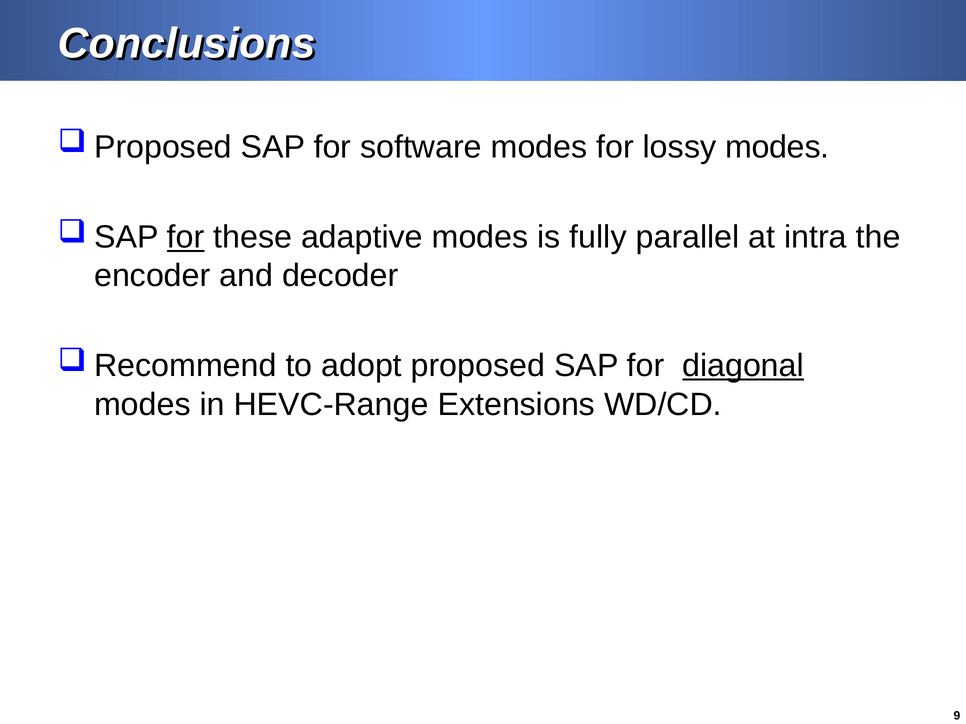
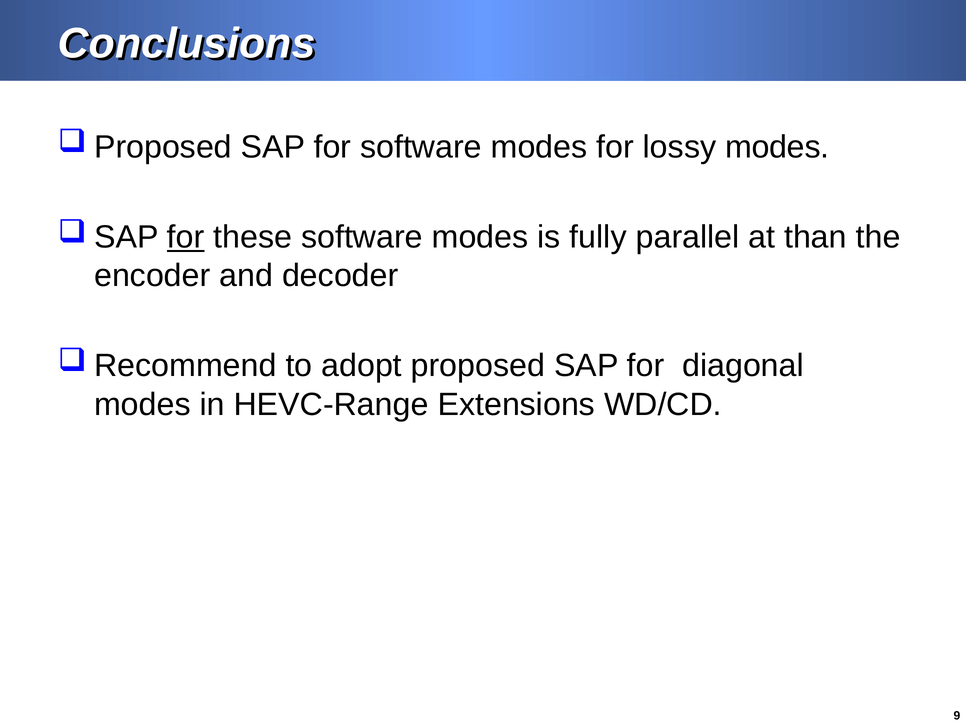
these adaptive: adaptive -> software
intra: intra -> than
diagonal underline: present -> none
